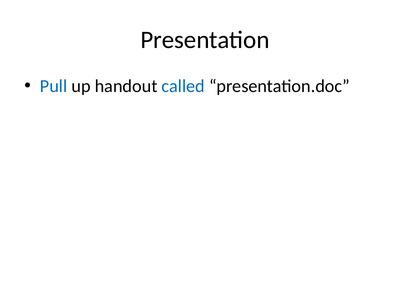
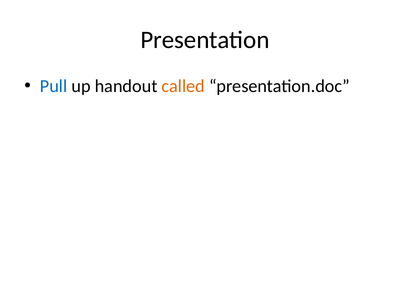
called colour: blue -> orange
